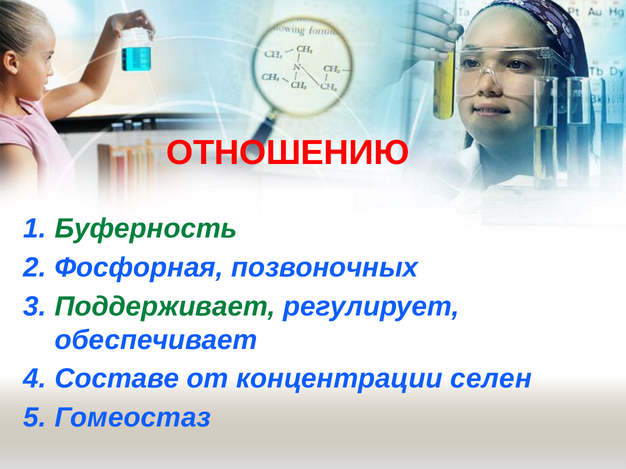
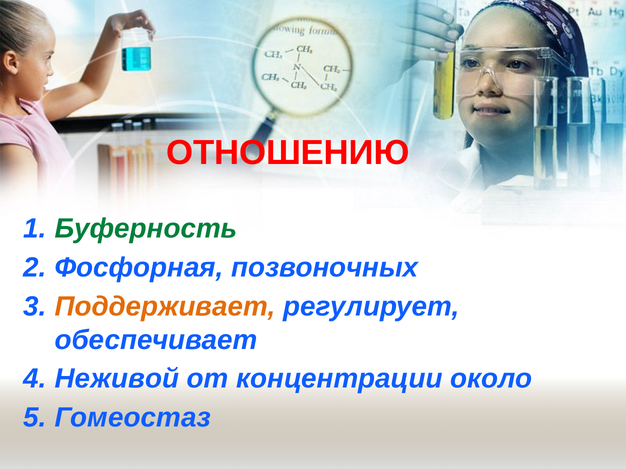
Поддерживает colour: green -> orange
Составе: Составе -> Неживой
селен: селен -> около
